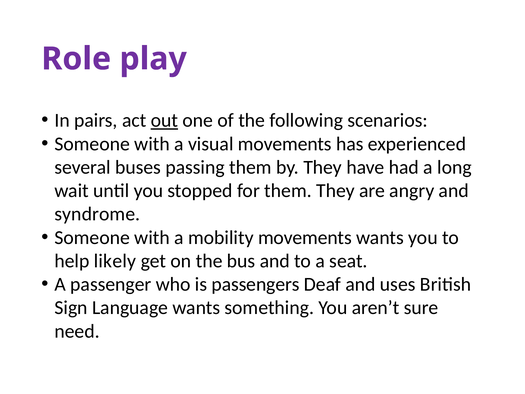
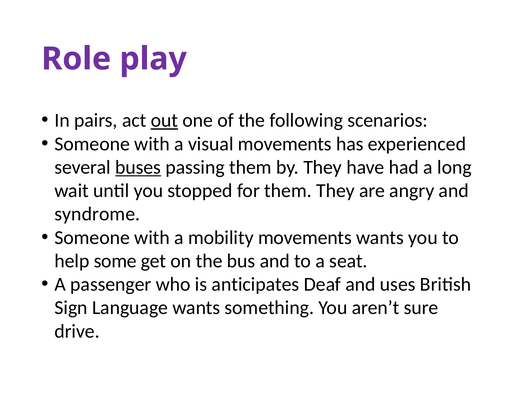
buses underline: none -> present
likely: likely -> some
passengers: passengers -> anticipates
need: need -> drive
